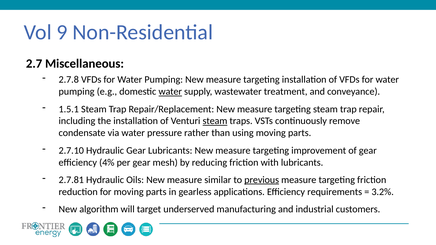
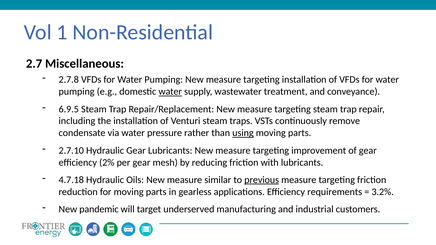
9: 9 -> 1
1.5.1: 1.5.1 -> 6.9.5
steam at (215, 121) underline: present -> none
using underline: none -> present
4%: 4% -> 2%
2.7.81: 2.7.81 -> 4.7.18
algorithm: algorithm -> pandemic
